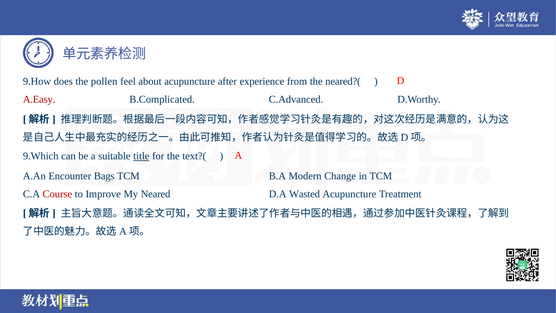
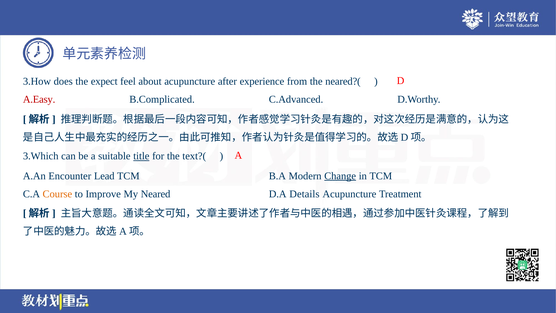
9.How: 9.How -> 3.How
pollen: pollen -> expect
9.Which: 9.Which -> 3.Which
Bags: Bags -> Lead
Change underline: none -> present
Course colour: red -> orange
Wasted: Wasted -> Details
